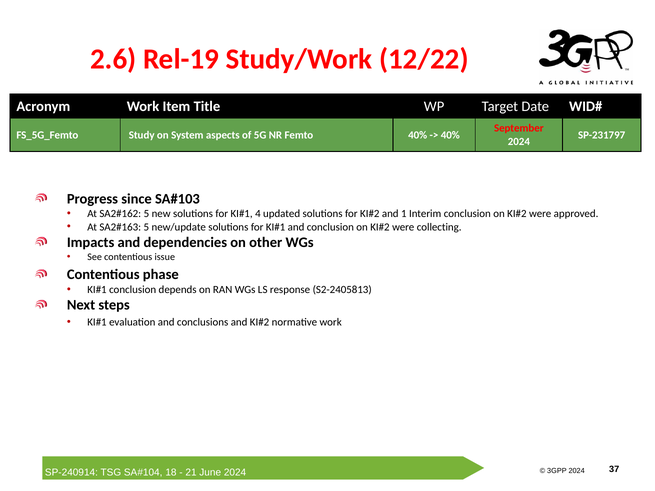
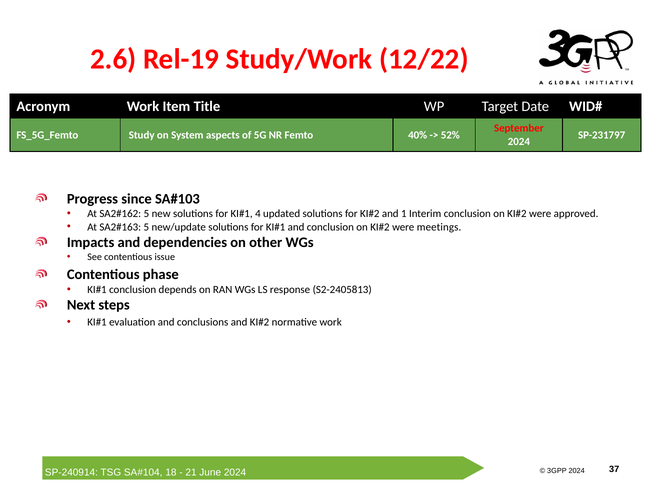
40% at (450, 135): 40% -> 52%
collecting: collecting -> meetings
